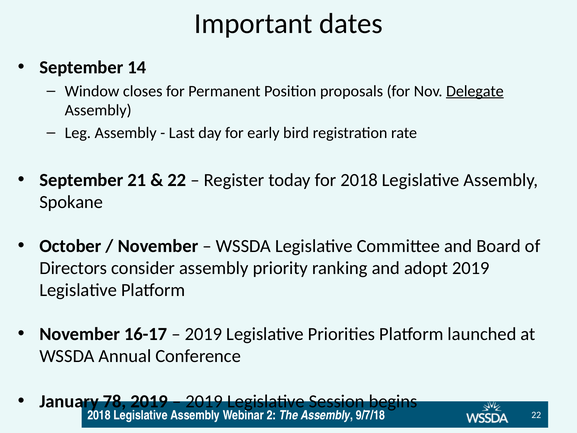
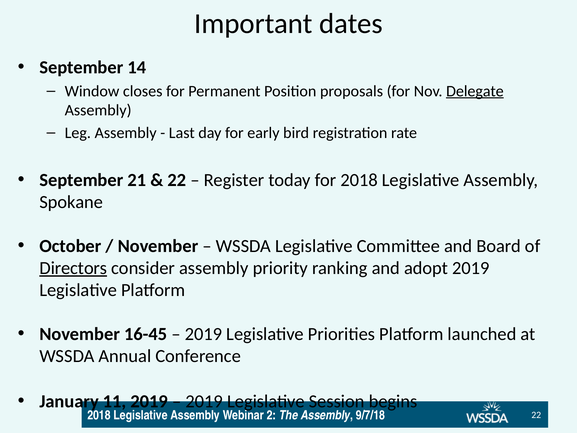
Directors underline: none -> present
16-17: 16-17 -> 16-45
78: 78 -> 11
